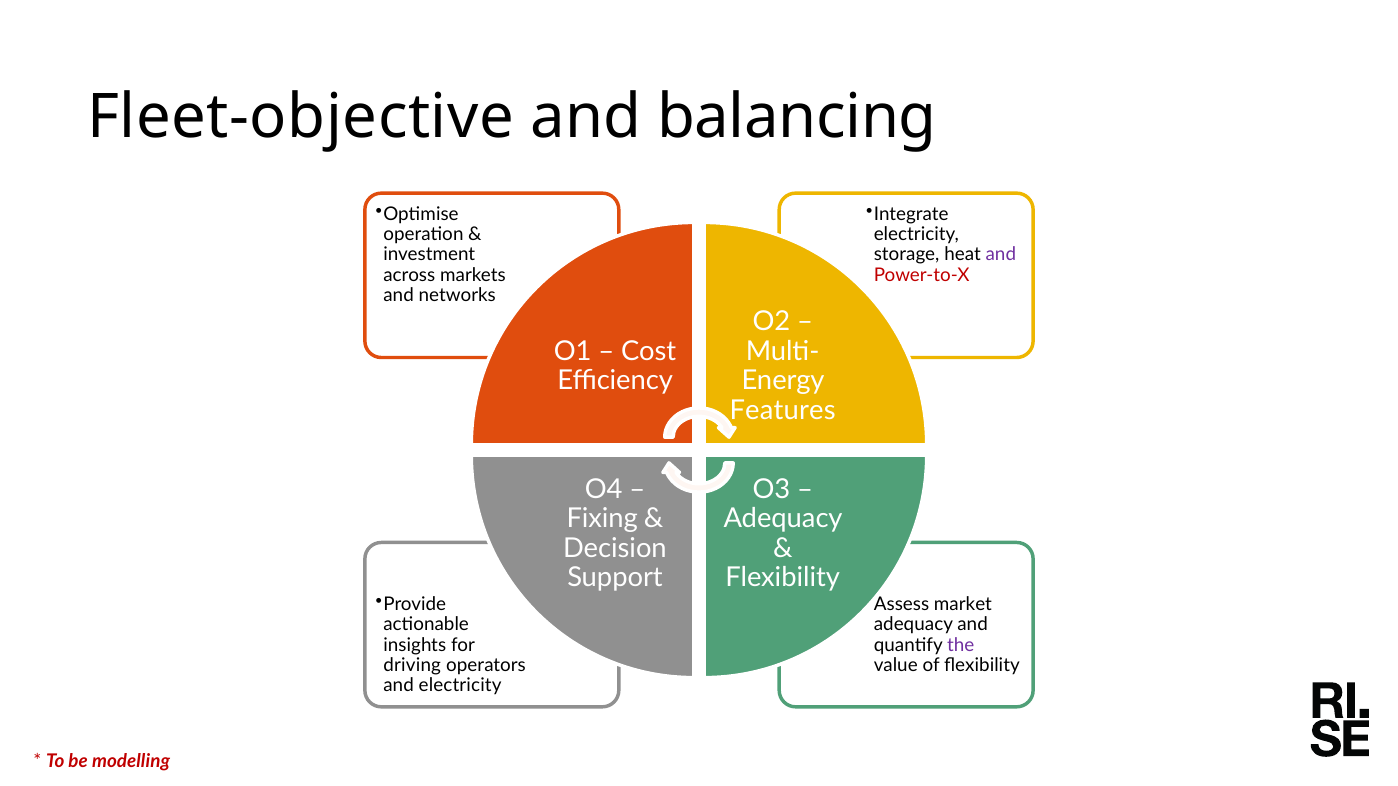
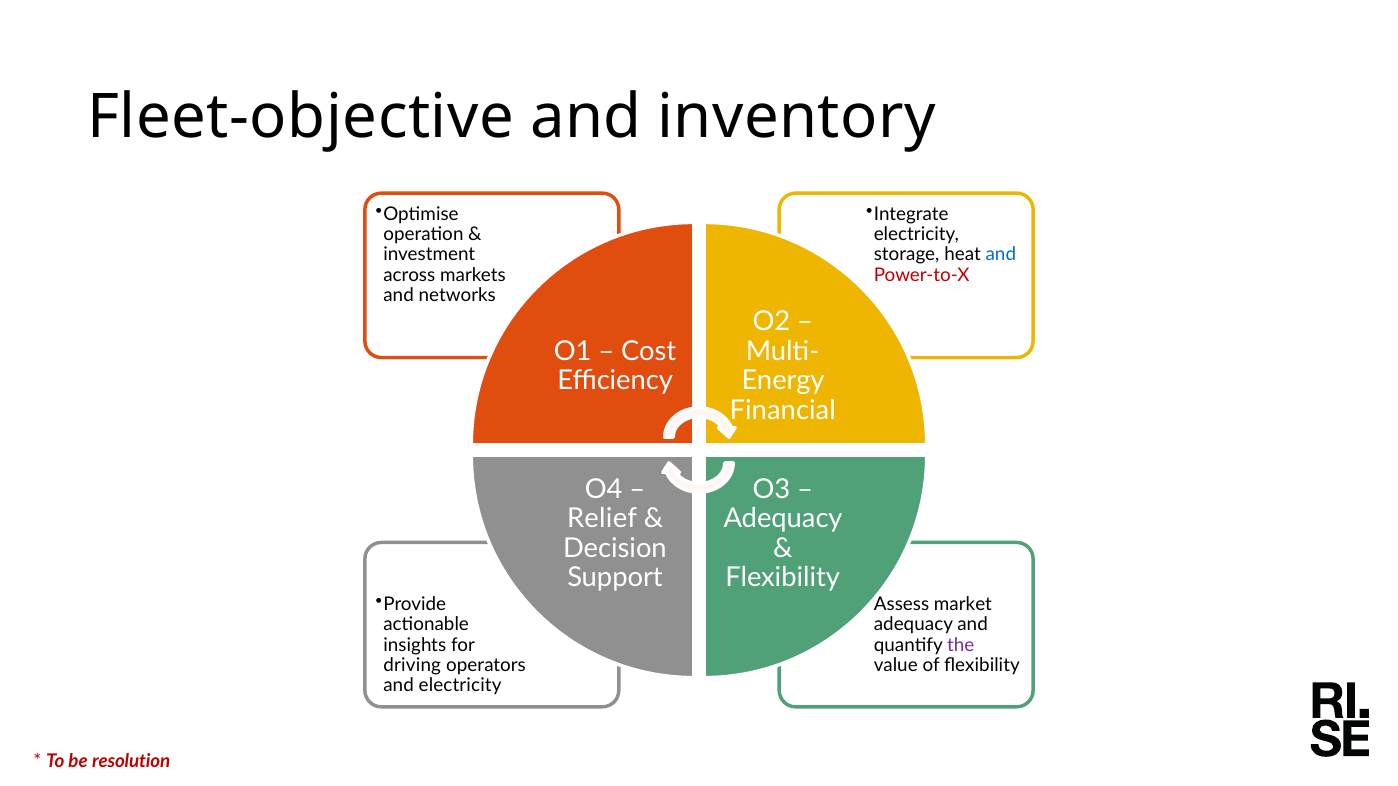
balancing: balancing -> inventory
and at (1001, 255) colour: purple -> blue
Features: Features -> Financial
Fixing: Fixing -> Relief
modelling: modelling -> resolution
